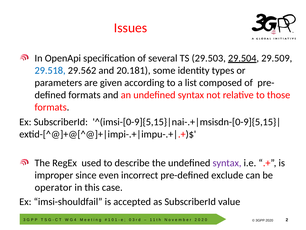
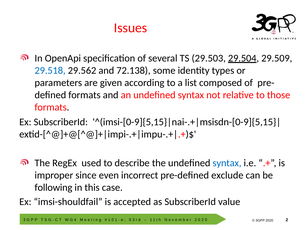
20.181: 20.181 -> 72.138
syntax at (227, 163) colour: purple -> blue
operator: operator -> following
